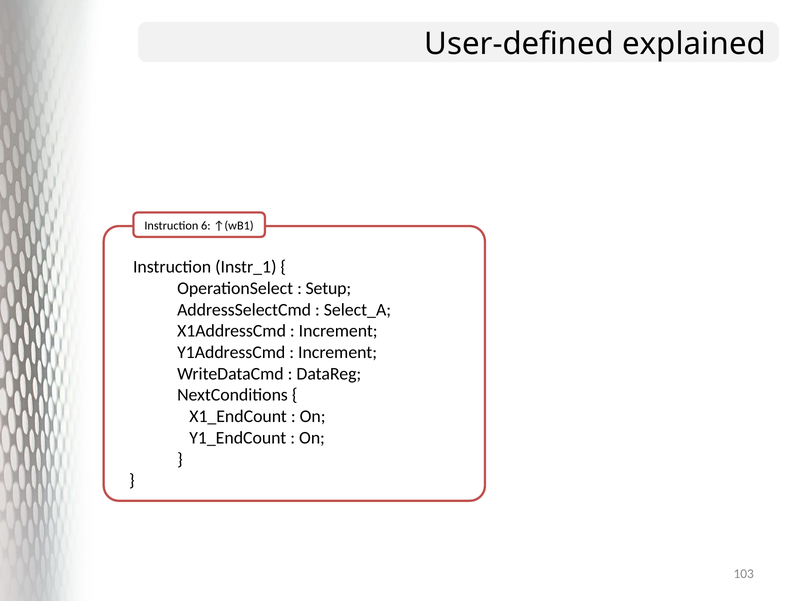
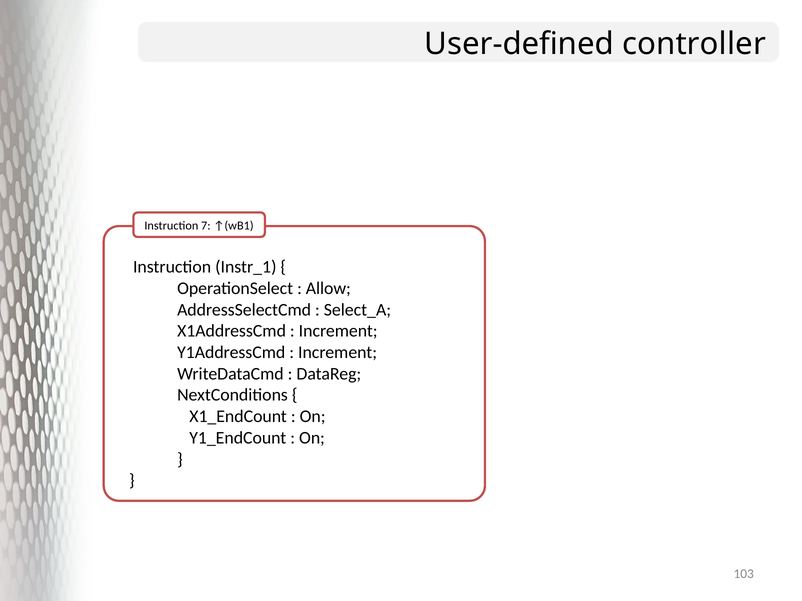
explained: explained -> controller
6: 6 -> 7
Setup: Setup -> Allow
